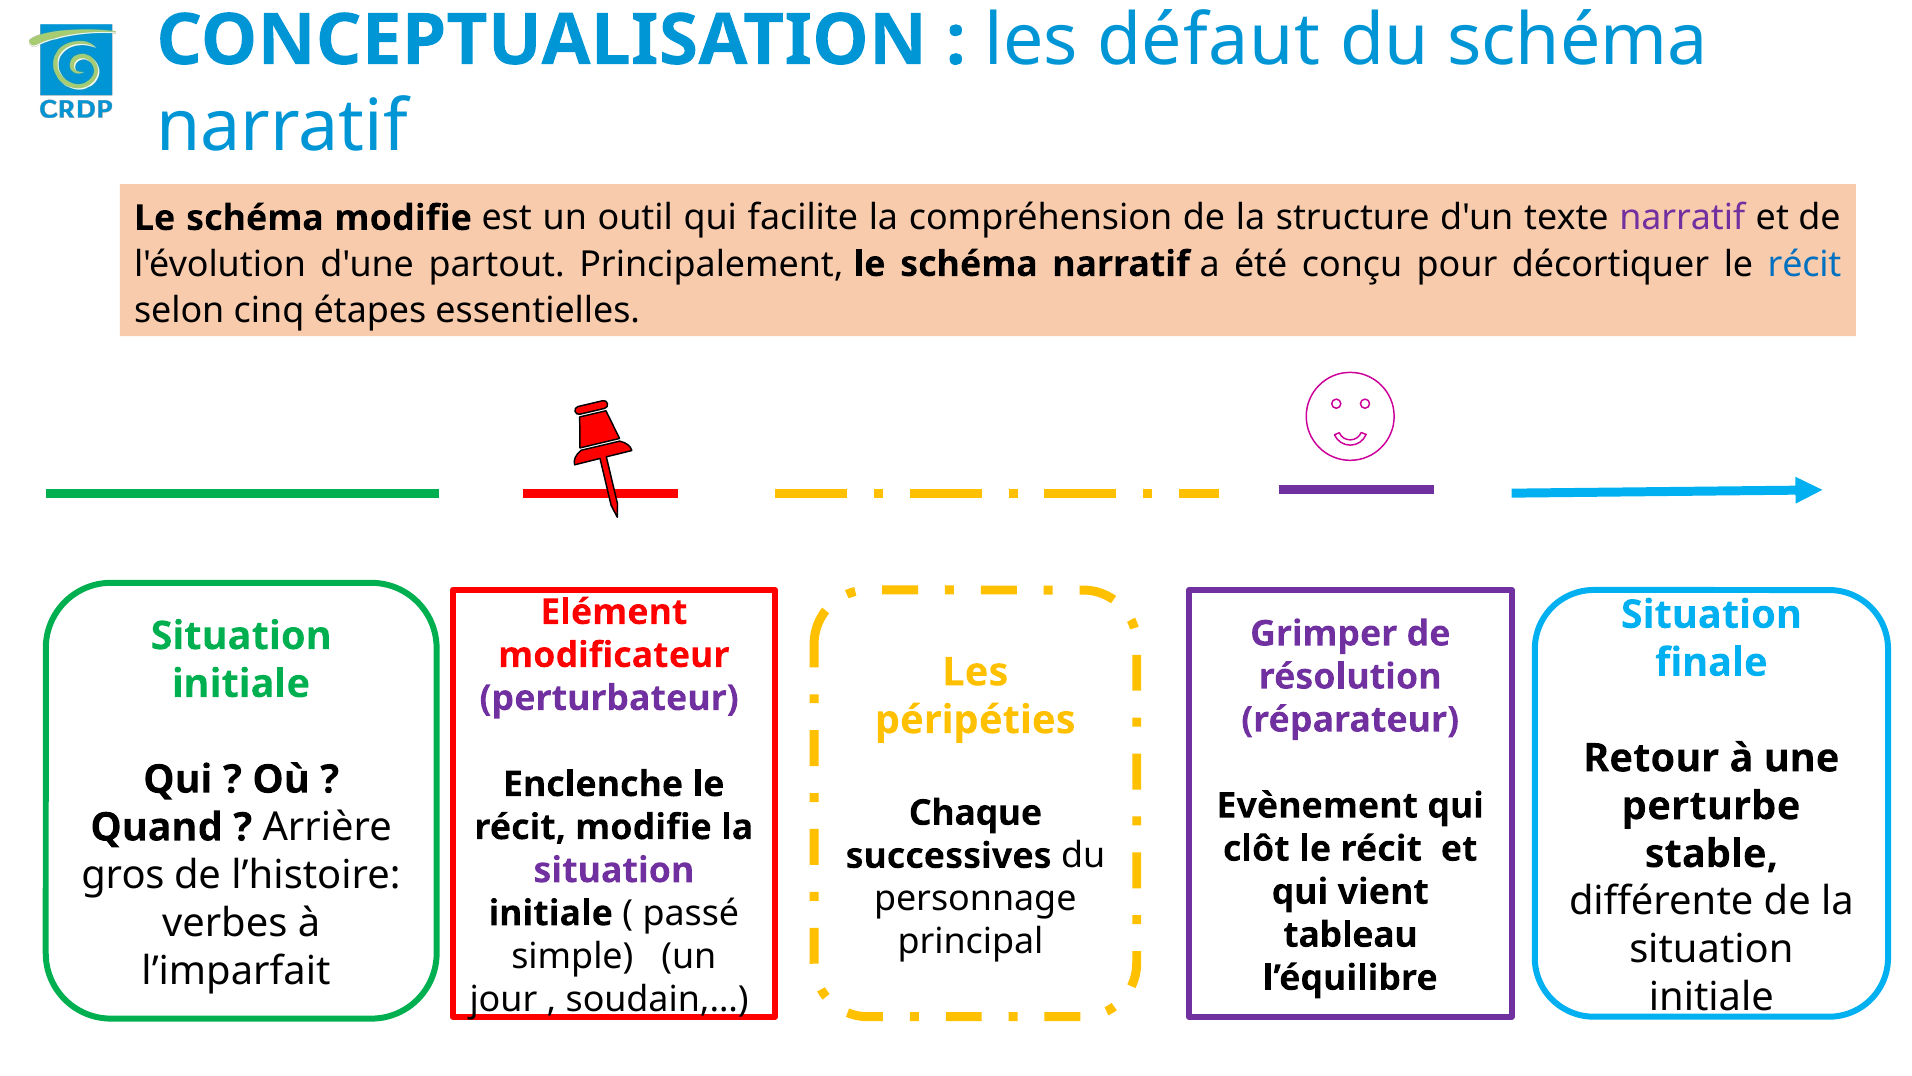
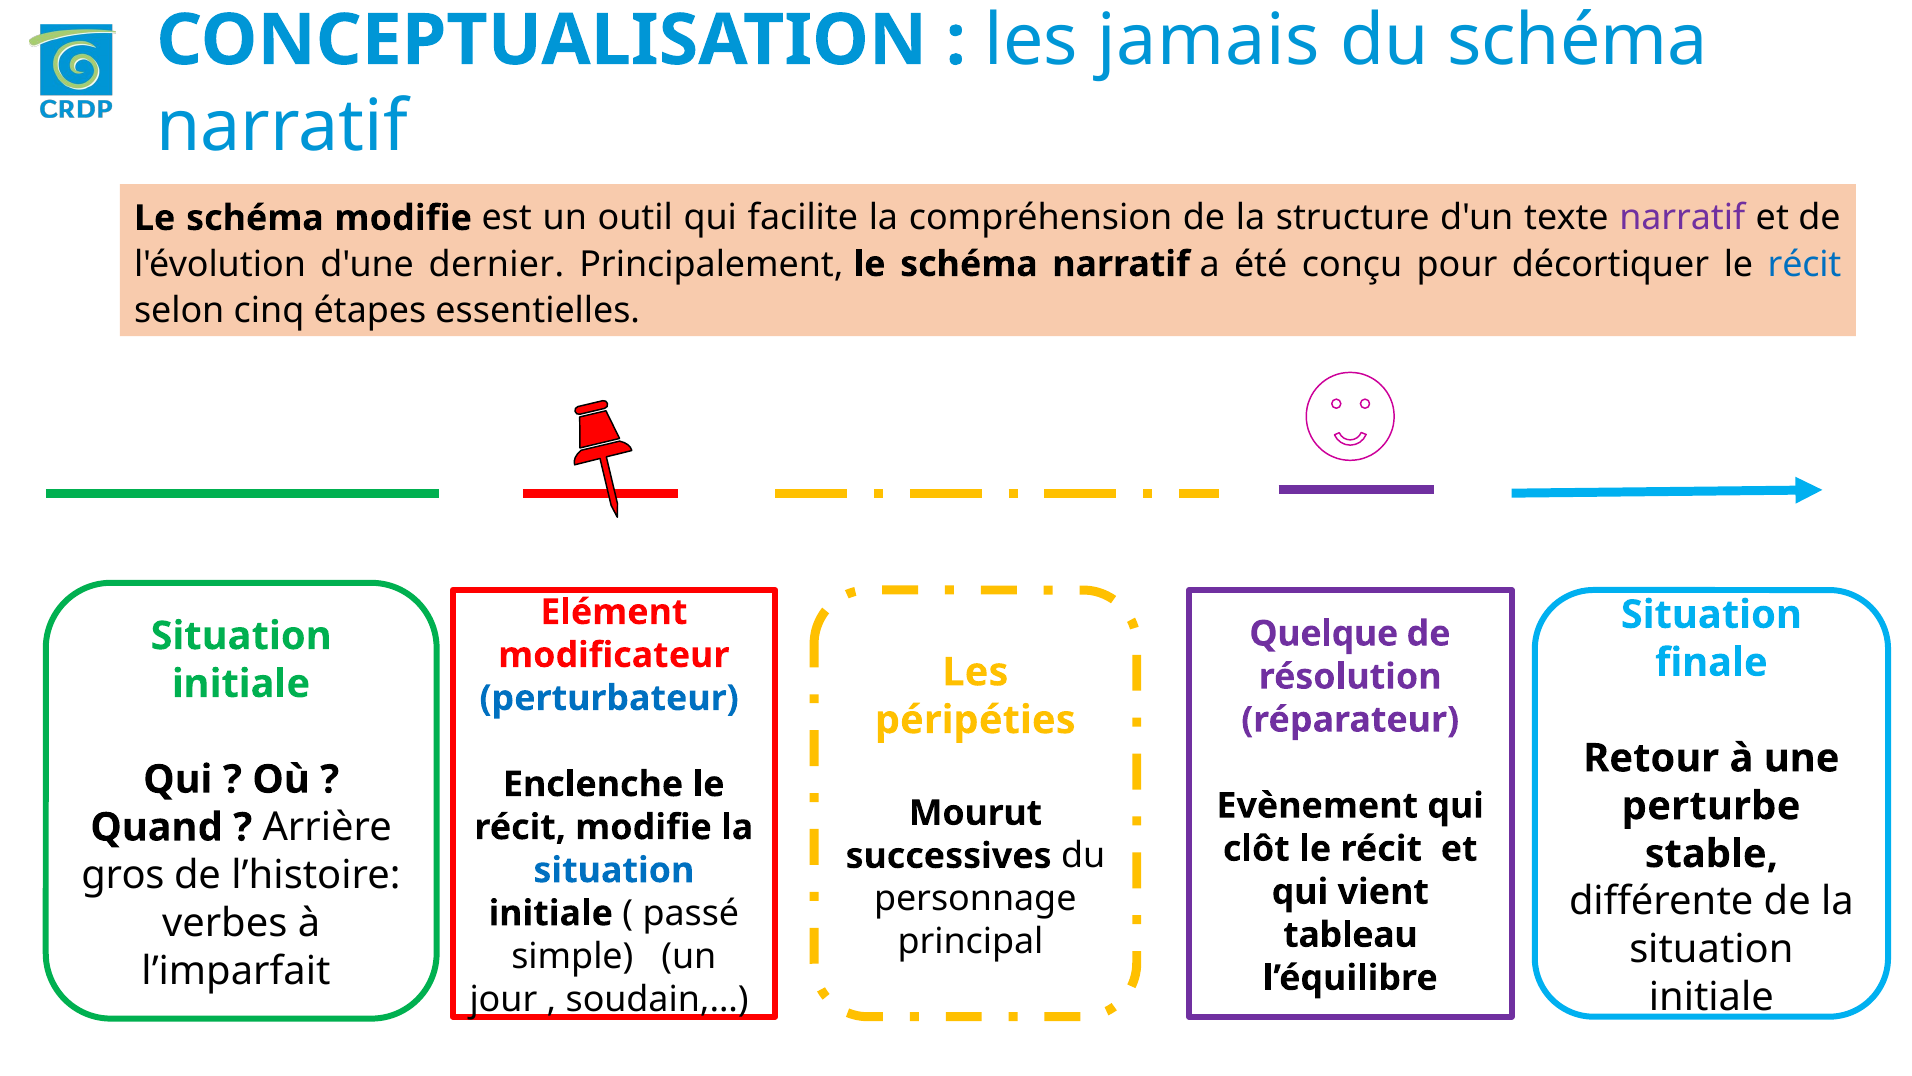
défaut: défaut -> jamais
partout: partout -> dernier
Grimper: Grimper -> Quelque
perturbateur colour: purple -> blue
Chaque: Chaque -> Mourut
situation at (614, 870) colour: purple -> blue
